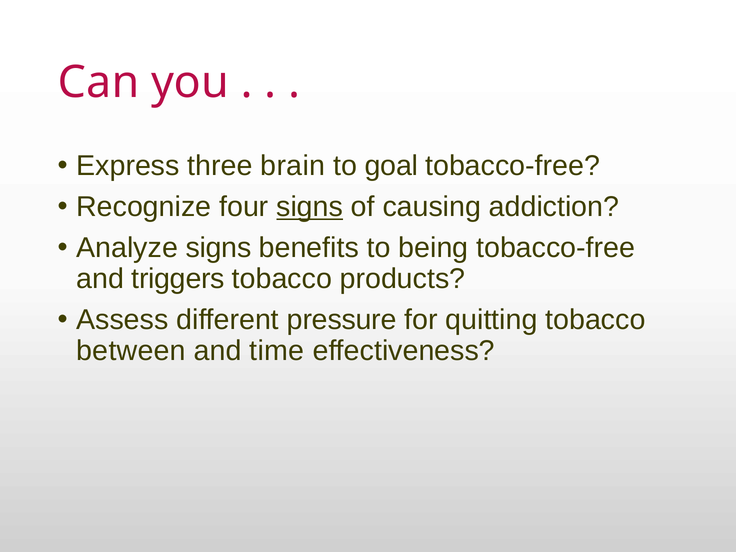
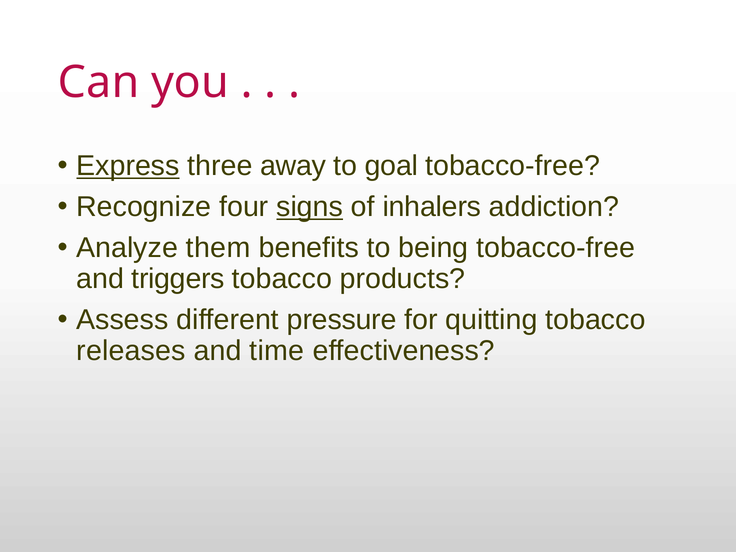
Express underline: none -> present
brain: brain -> away
causing: causing -> inhalers
Analyze signs: signs -> them
between: between -> releases
